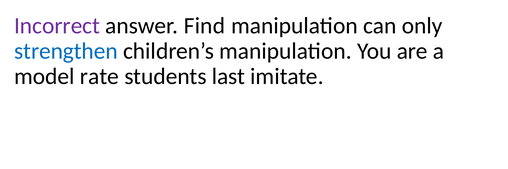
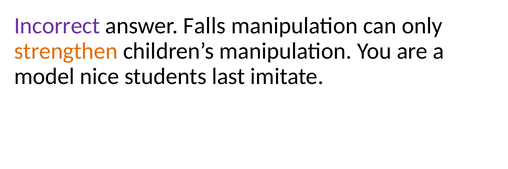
Find: Find -> Falls
strengthen colour: blue -> orange
rate: rate -> nice
